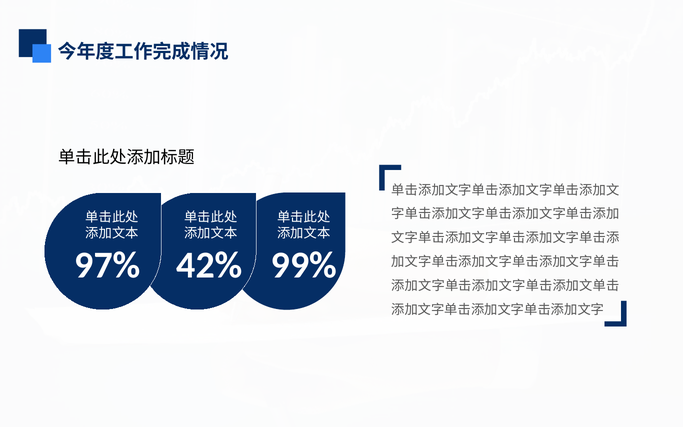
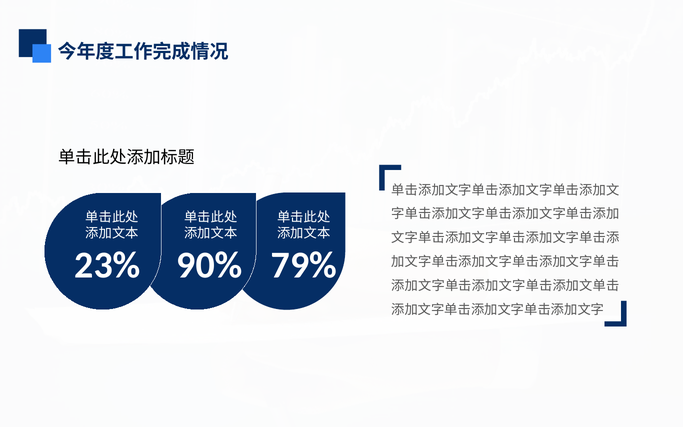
97%: 97% -> 23%
42%: 42% -> 90%
99%: 99% -> 79%
